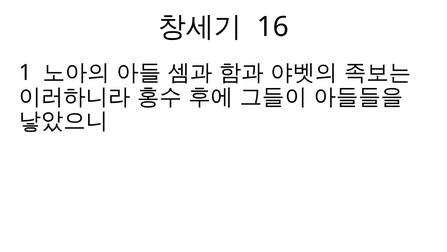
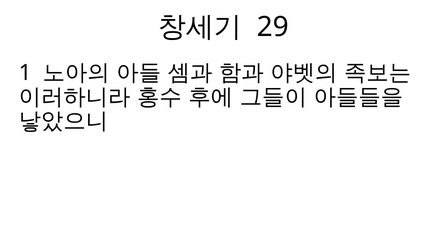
16: 16 -> 29
